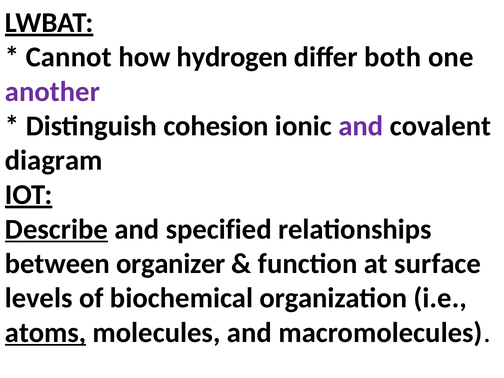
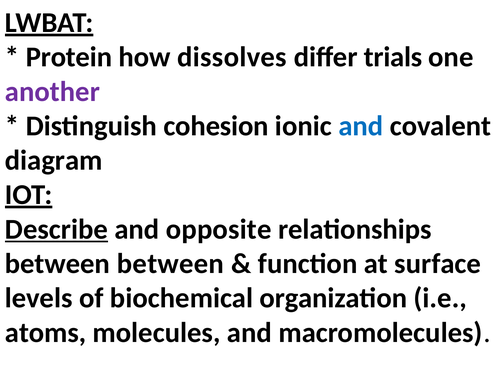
Cannot: Cannot -> Protein
hydrogen: hydrogen -> dissolves
both: both -> trials
and at (361, 126) colour: purple -> blue
specified: specified -> opposite
between organizer: organizer -> between
atoms underline: present -> none
